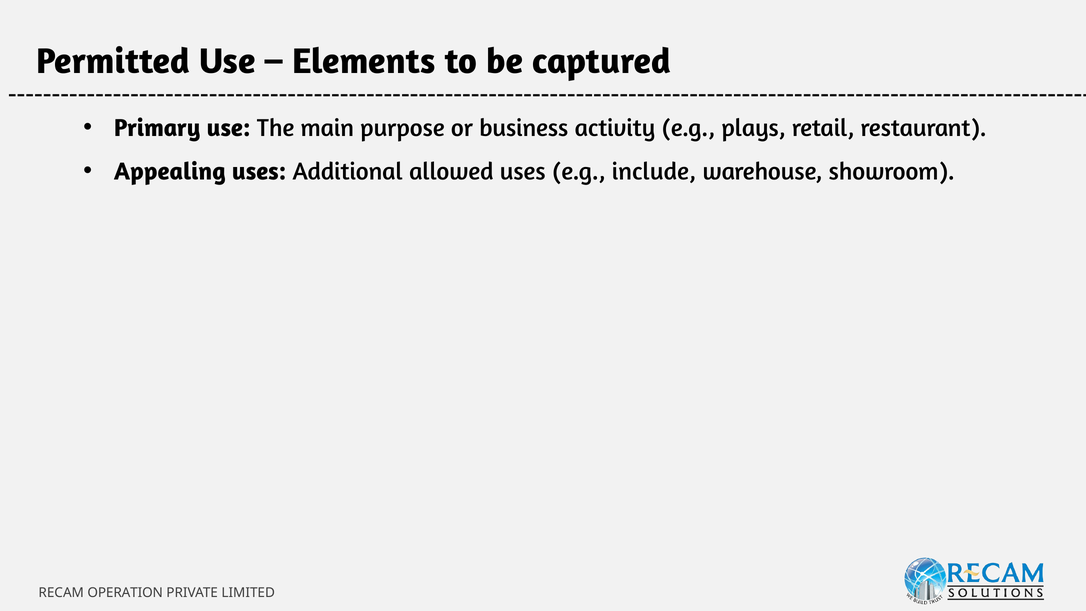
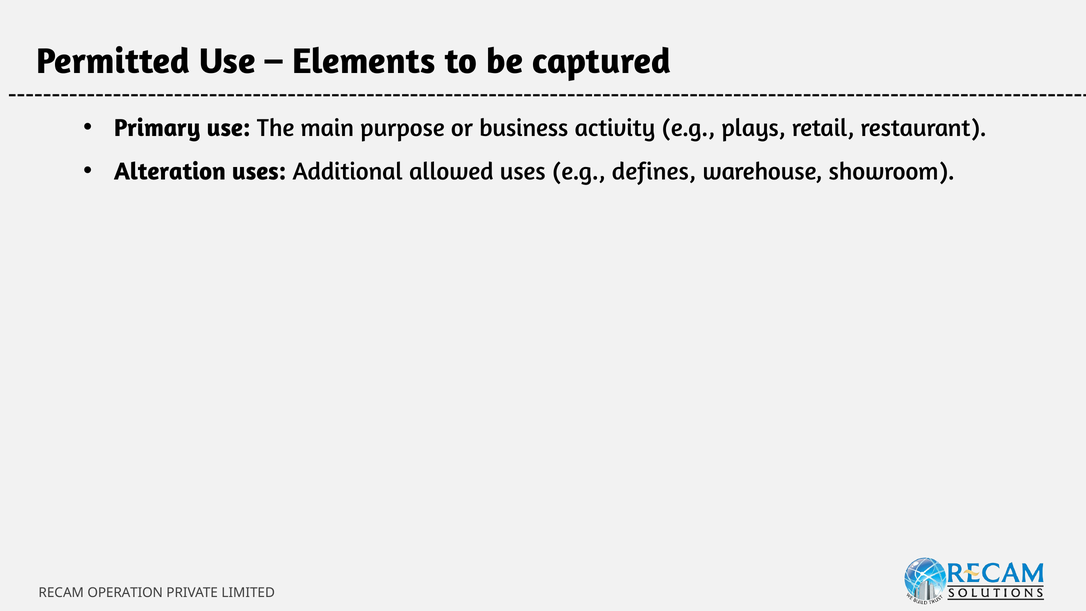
Appealing: Appealing -> Alteration
include: include -> defines
